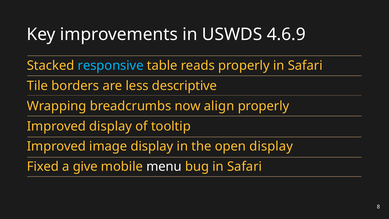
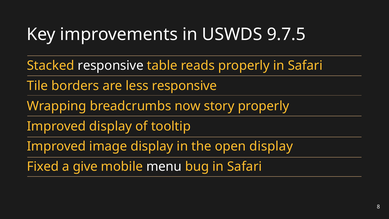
4.6.9: 4.6.9 -> 9.7.5
responsive at (111, 66) colour: light blue -> white
less descriptive: descriptive -> responsive
align: align -> story
